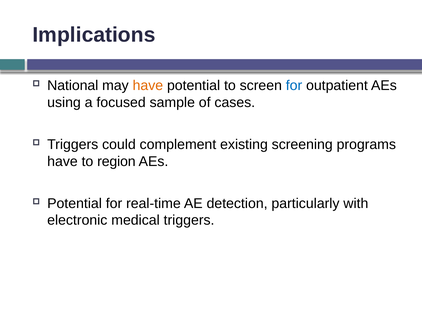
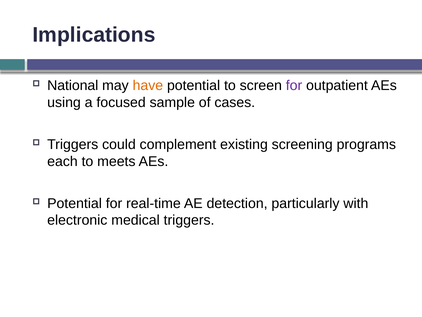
for at (294, 85) colour: blue -> purple
have at (62, 161): have -> each
region: region -> meets
